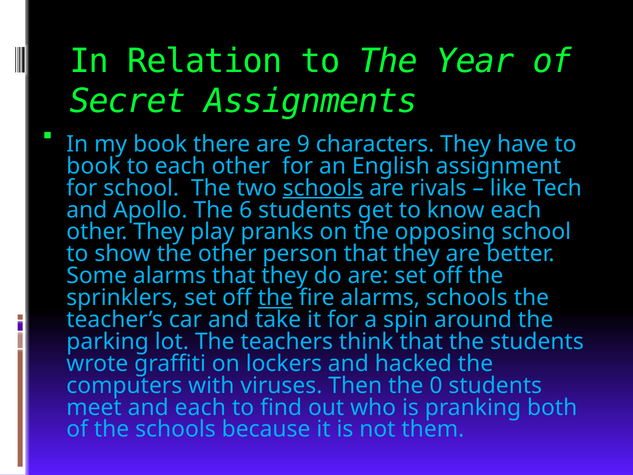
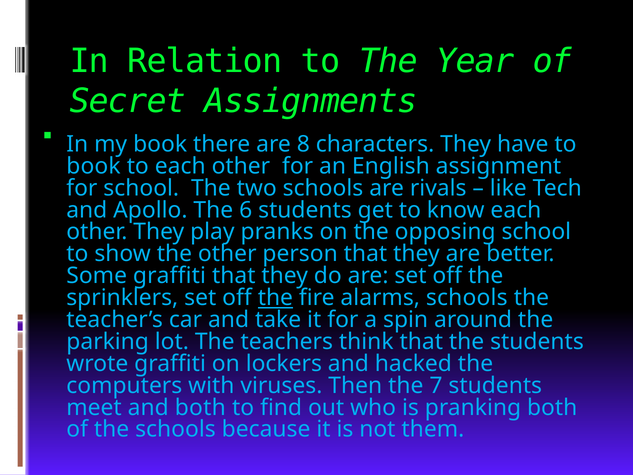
9: 9 -> 8
schools at (323, 188) underline: present -> none
Some alarms: alarms -> graffiti
0: 0 -> 7
and each: each -> both
